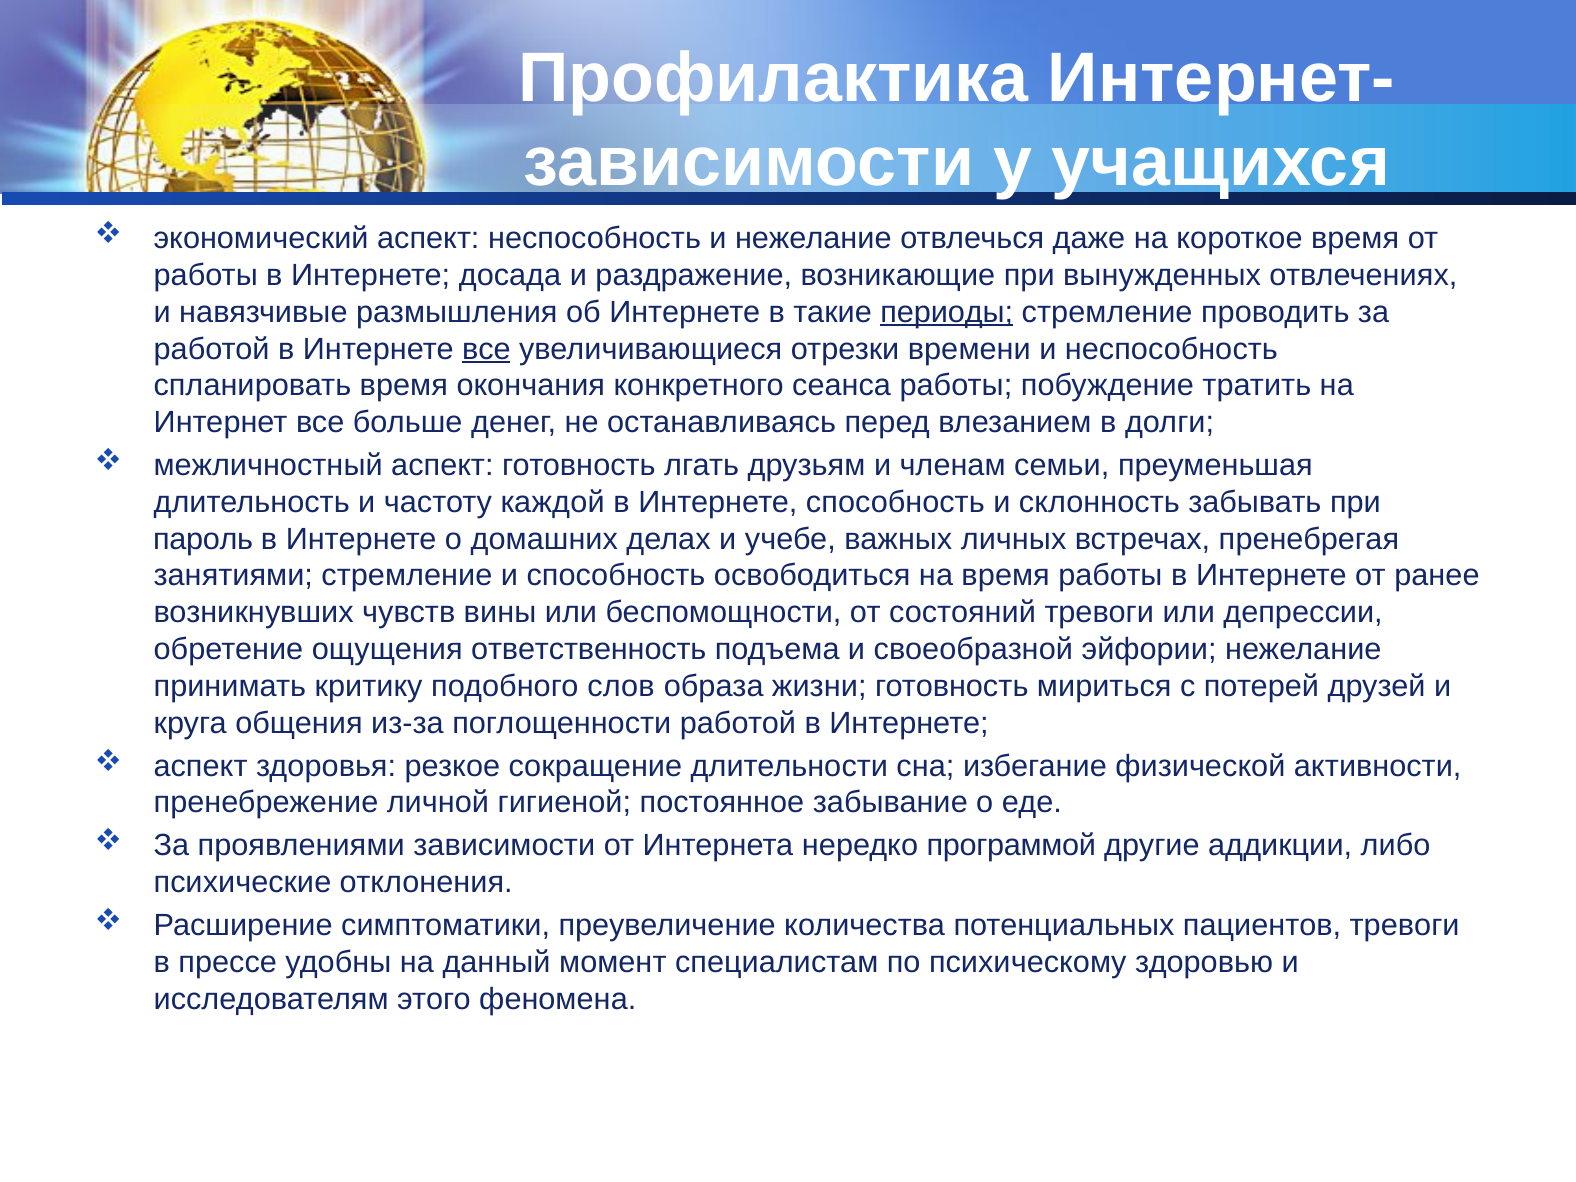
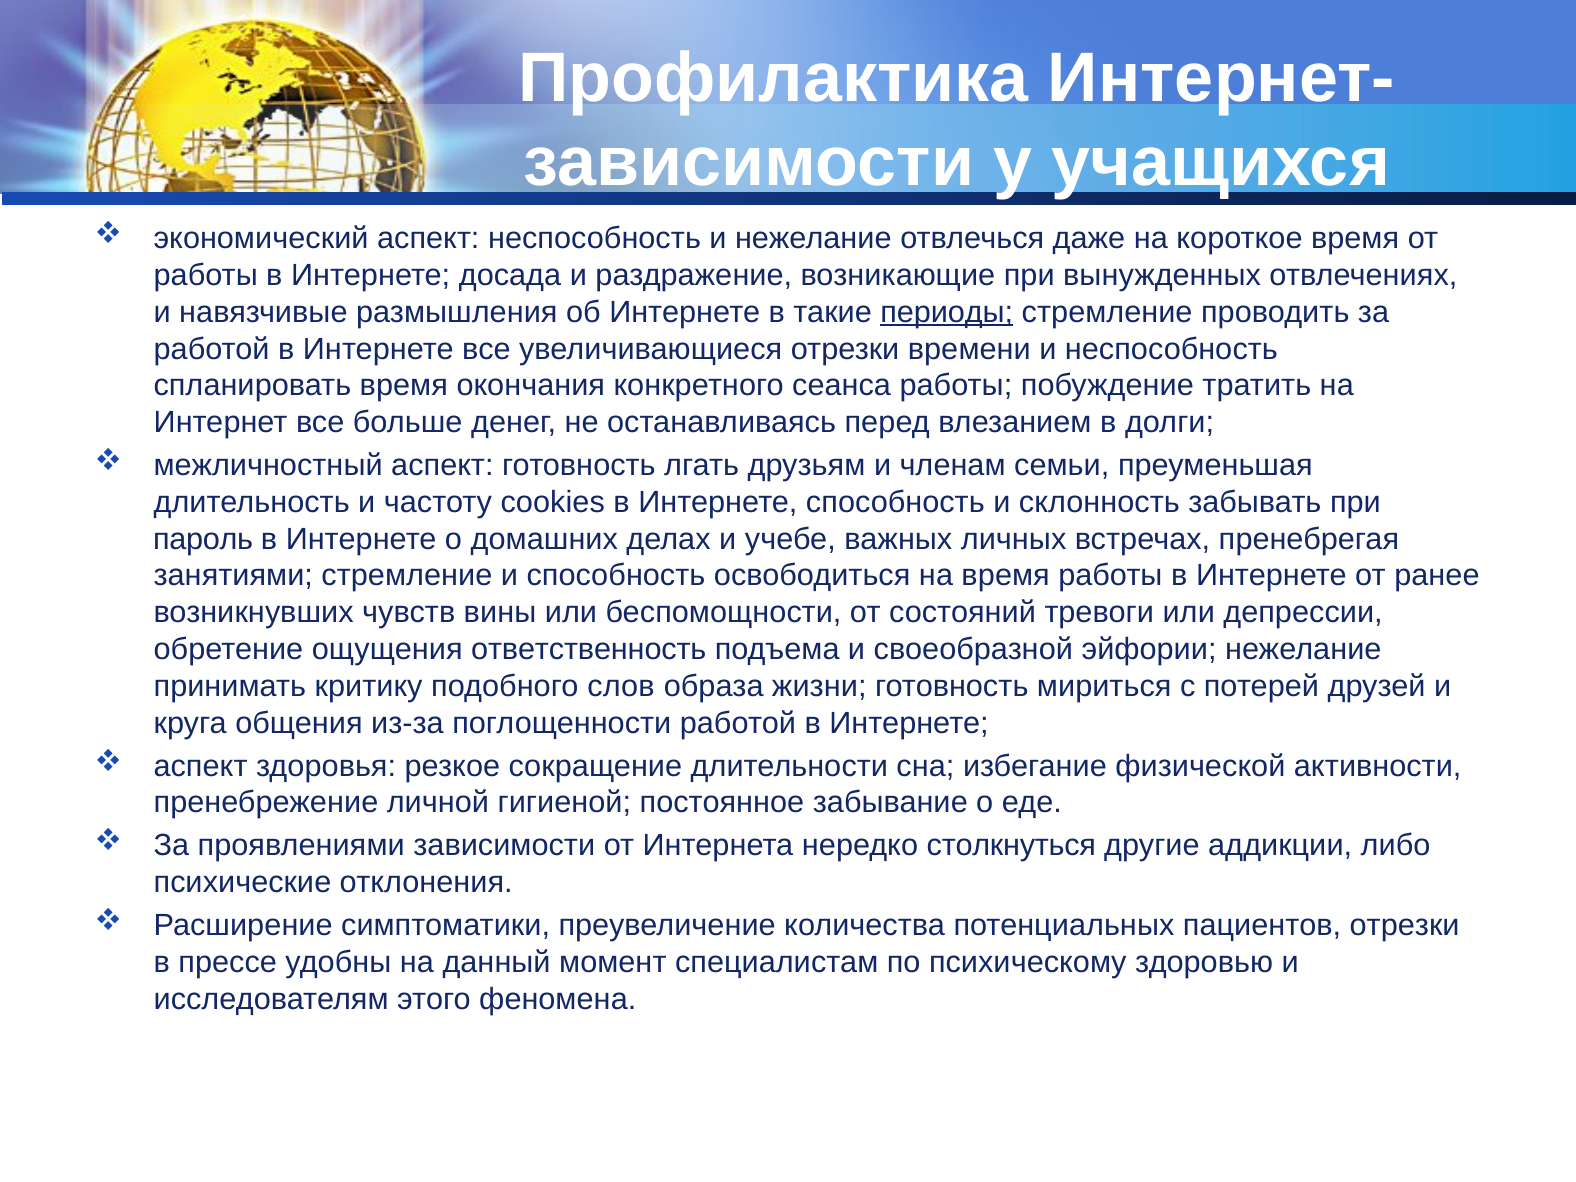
все at (486, 349) underline: present -> none
каждой: каждой -> cookies
программой: программой -> столкнуться
пациентов тревоги: тревоги -> отрезки
